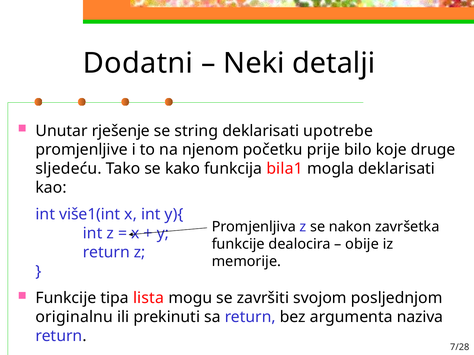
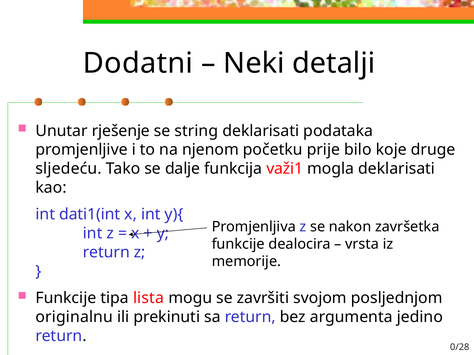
upotrebe: upotrebe -> podataka
kako: kako -> dalje
bila1: bila1 -> važi1
više1(int: više1(int -> dati1(int
obije: obije -> vrsta
naziva: naziva -> jedino
7/28: 7/28 -> 0/28
